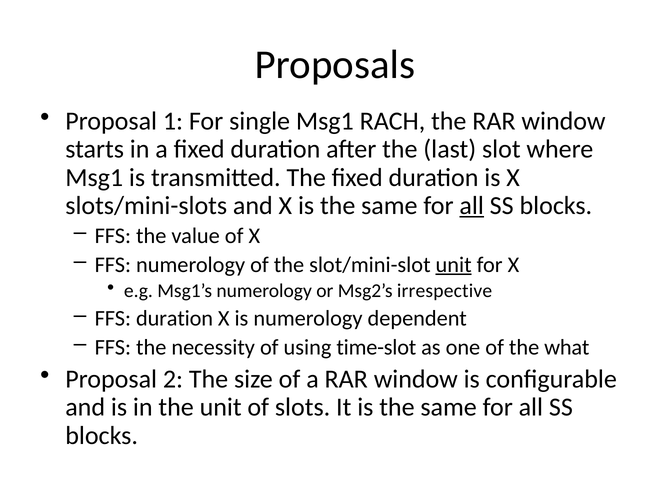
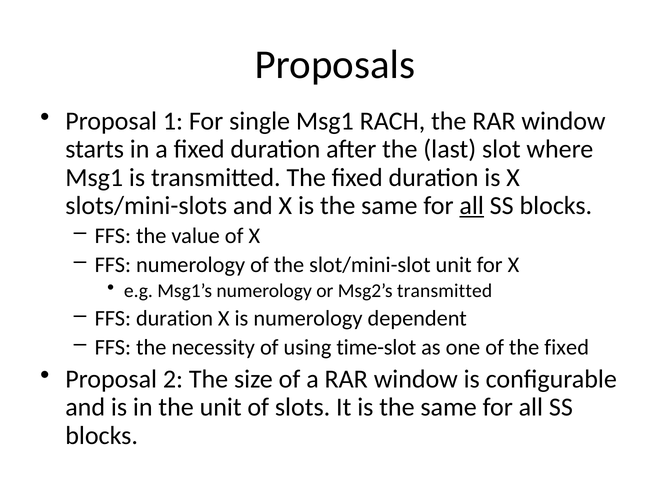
unit at (454, 265) underline: present -> none
Msg2’s irrespective: irrespective -> transmitted
of the what: what -> fixed
